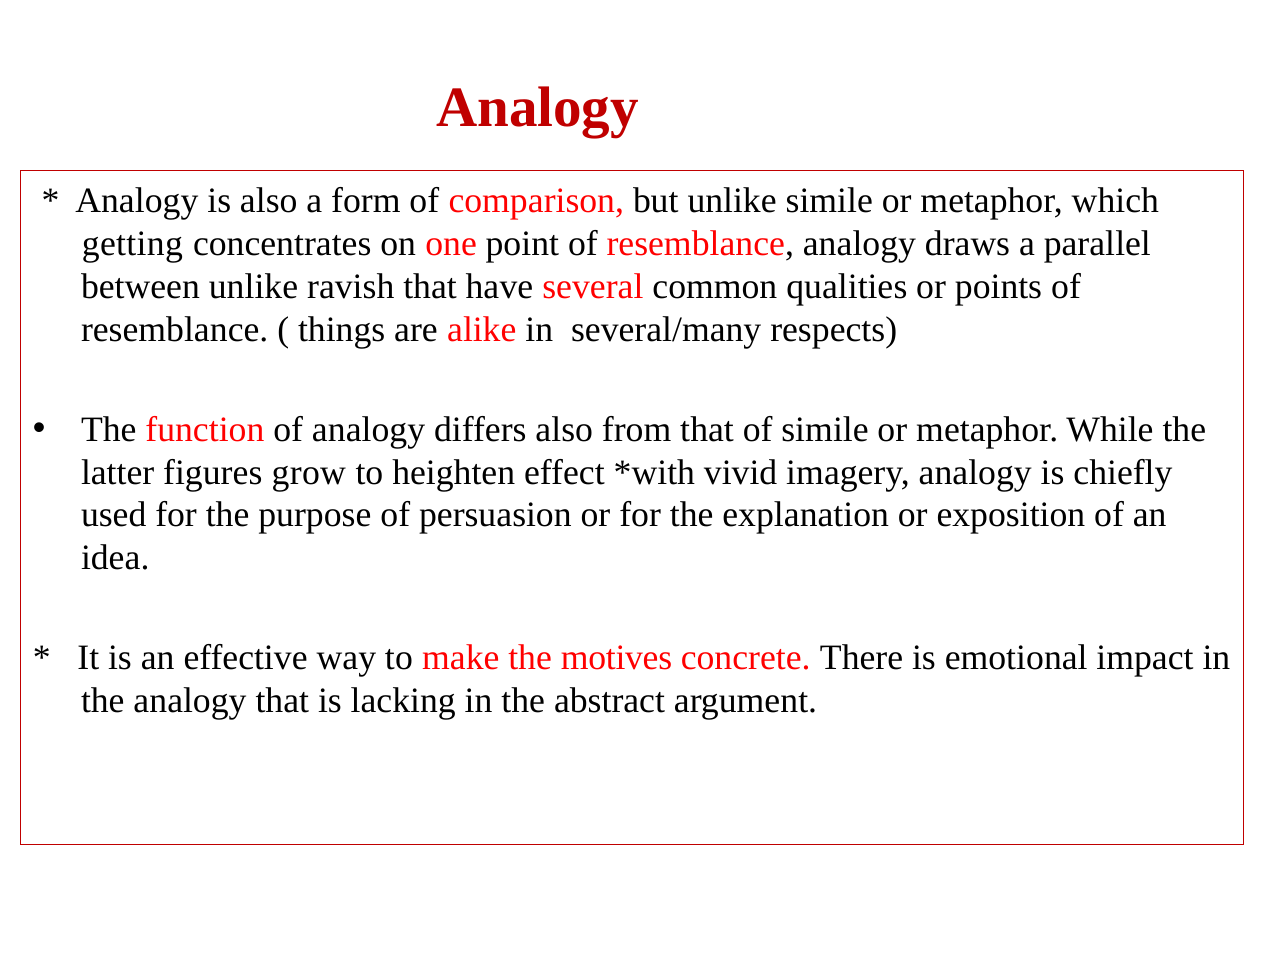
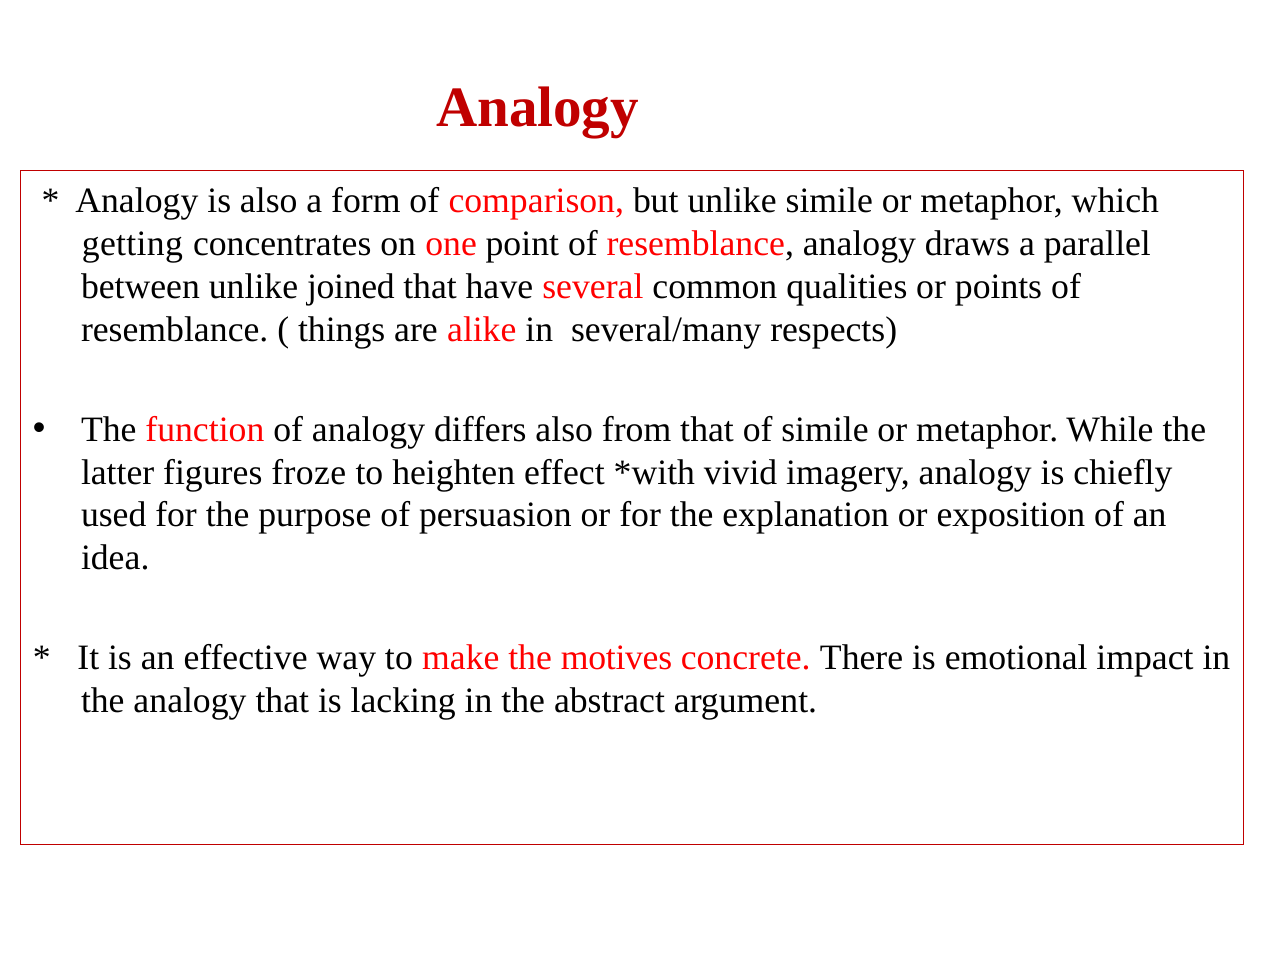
ravish: ravish -> joined
grow: grow -> froze
